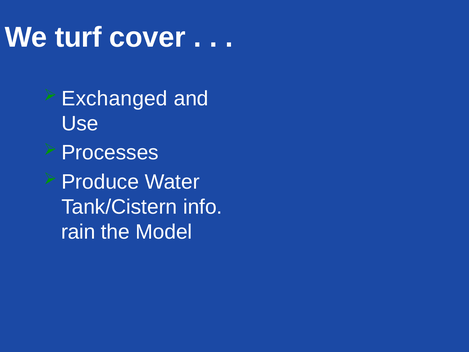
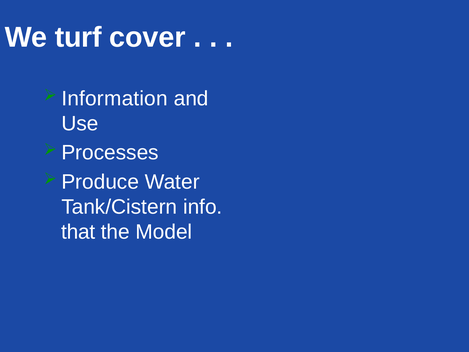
Exchanged: Exchanged -> Information
rain: rain -> that
